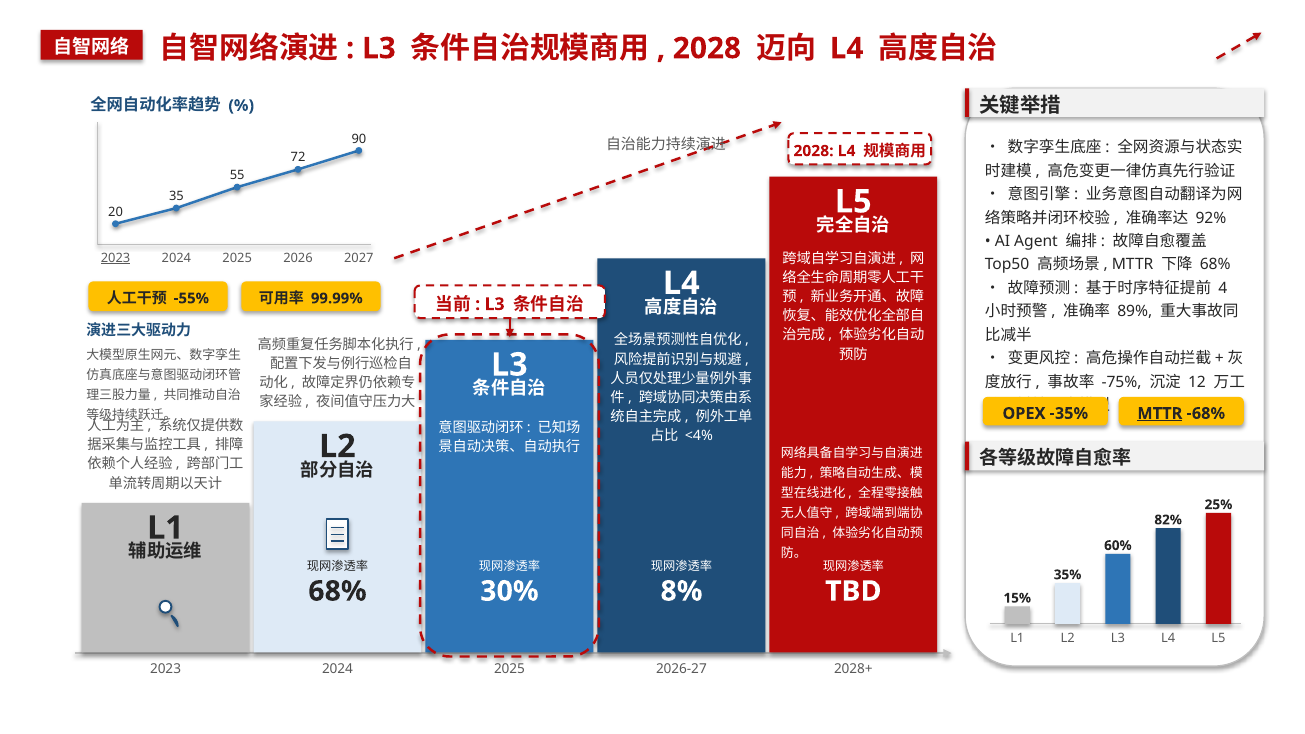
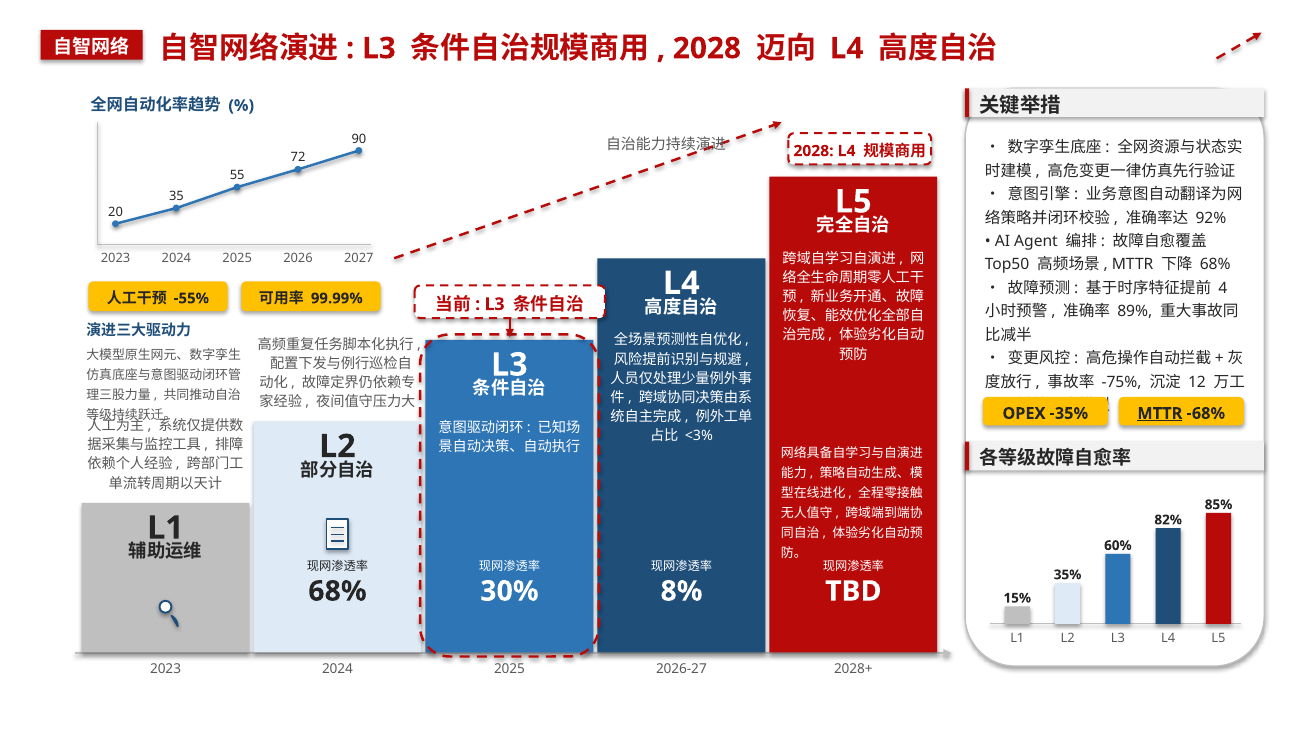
2023 at (116, 258) underline: present -> none
<4%: <4% -> <3%
25%: 25% -> 85%
